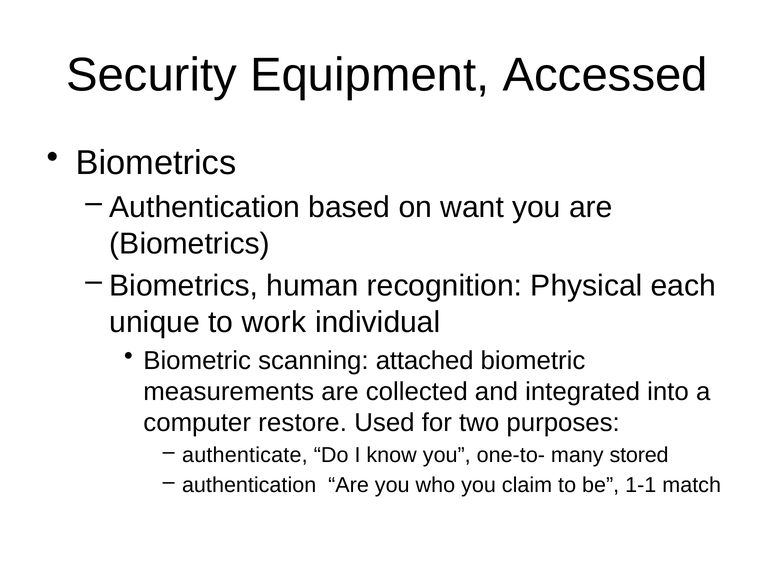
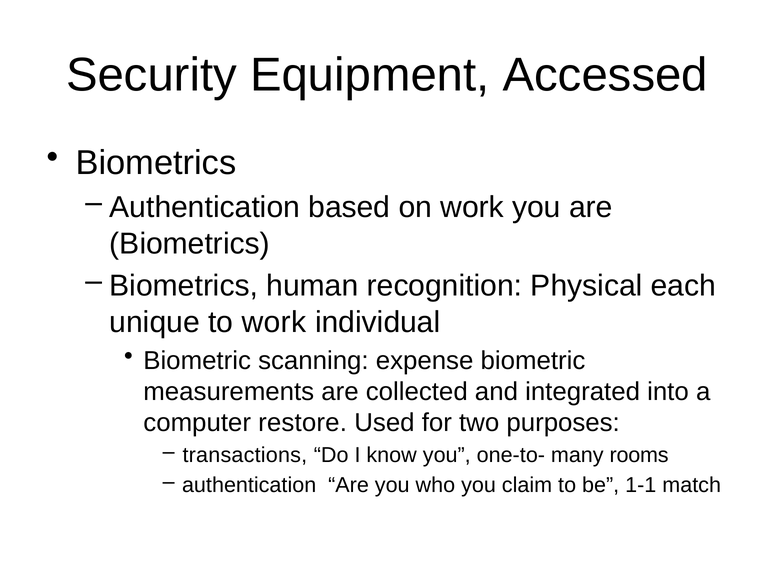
on want: want -> work
attached: attached -> expense
authenticate: authenticate -> transactions
stored: stored -> rooms
